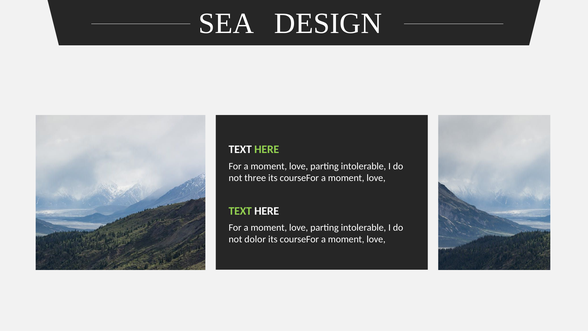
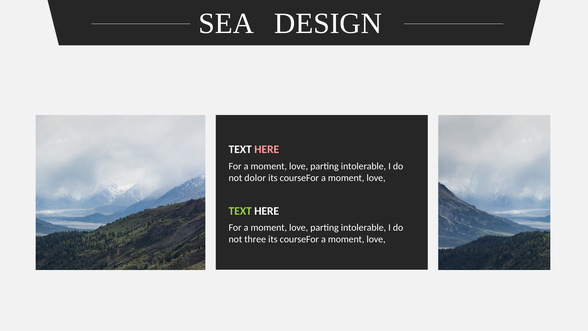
HERE at (267, 149) colour: light green -> pink
three: three -> dolor
dolor: dolor -> three
